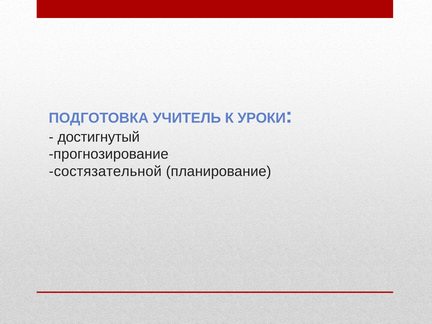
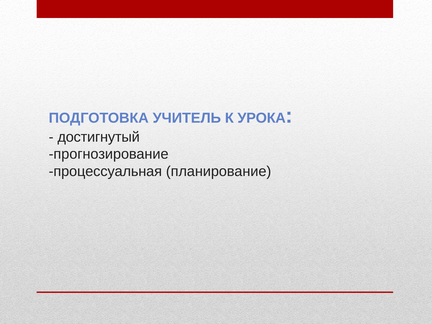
УРОКИ: УРОКИ -> УРОКА
состязательной: состязательной -> процессуальная
